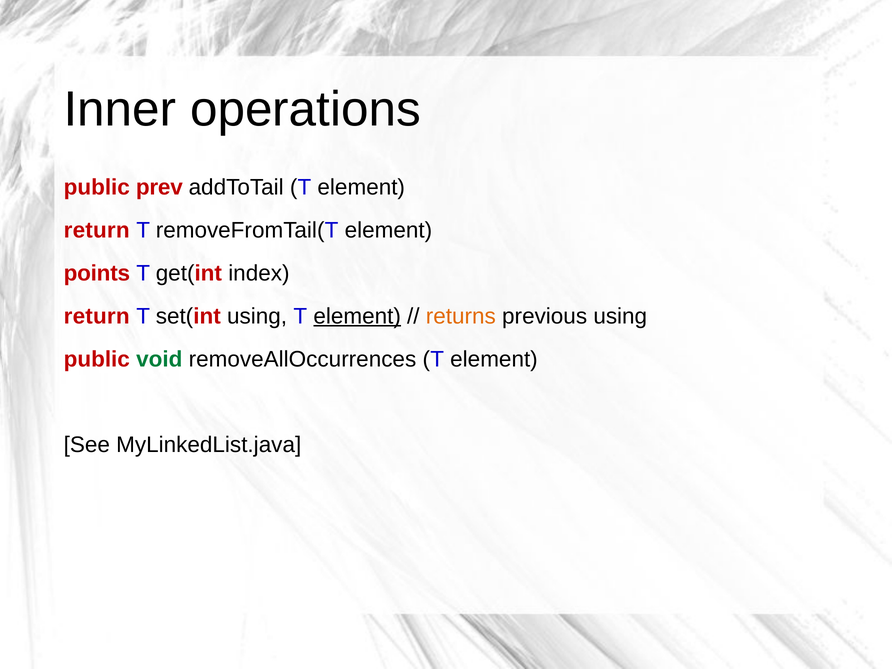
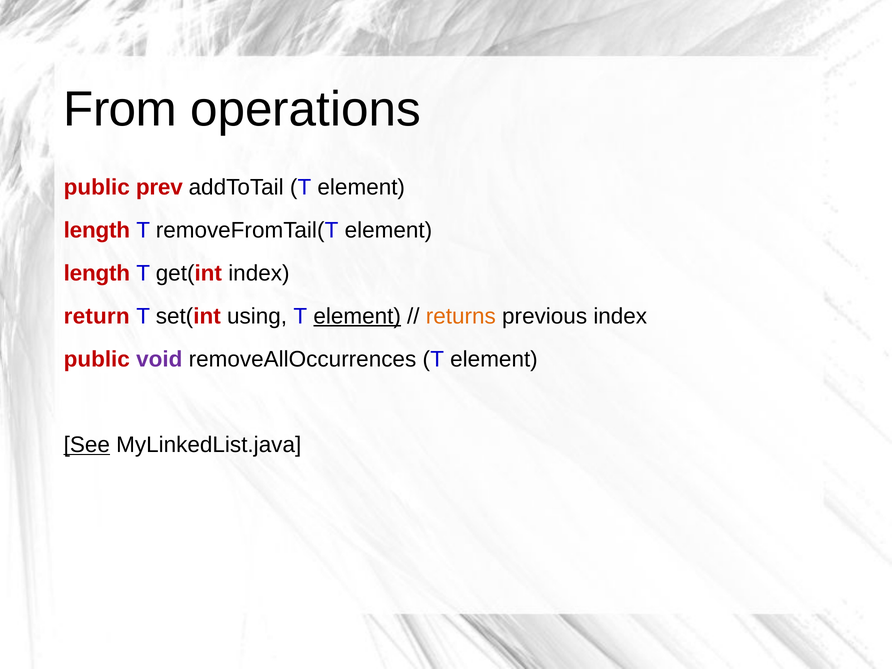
Inner: Inner -> From
return at (97, 230): return -> length
points at (97, 273): points -> length
previous using: using -> index
void colour: green -> purple
See underline: none -> present
